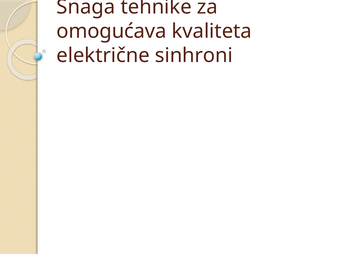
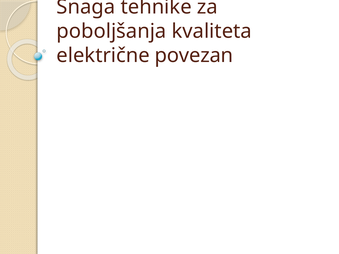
omogućava: omogućava -> poboljšanja
sinhroni: sinhroni -> povezan
